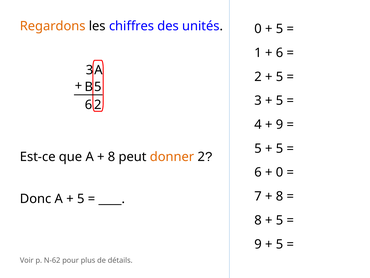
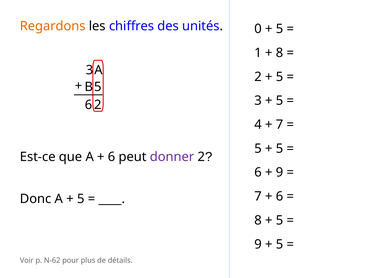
6 at (280, 53): 6 -> 8
9 at (280, 124): 9 -> 7
8 at (112, 156): 8 -> 6
donner colour: orange -> purple
0 at (280, 172): 0 -> 9
8 at (280, 196): 8 -> 6
